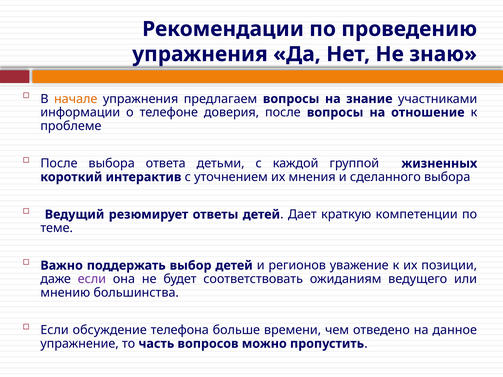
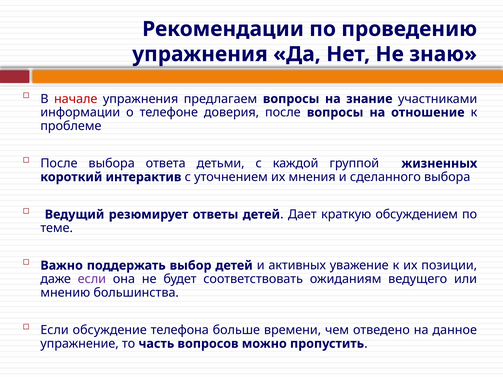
начале colour: orange -> red
компетенции: компетенции -> обсуждением
регионов: регионов -> активных
